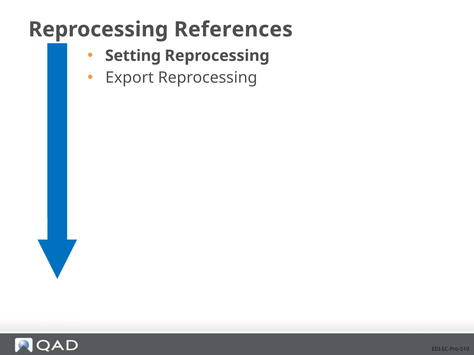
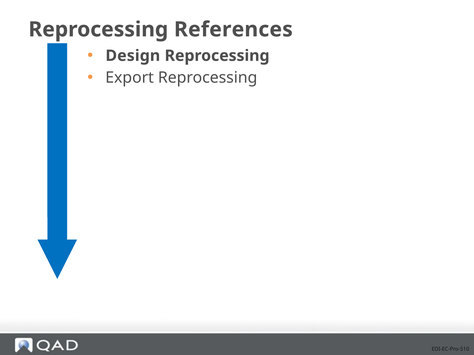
Setting: Setting -> Design
